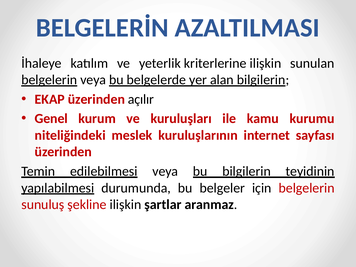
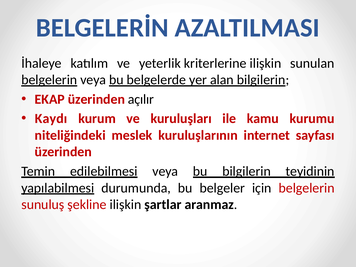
Genel: Genel -> Kaydı
